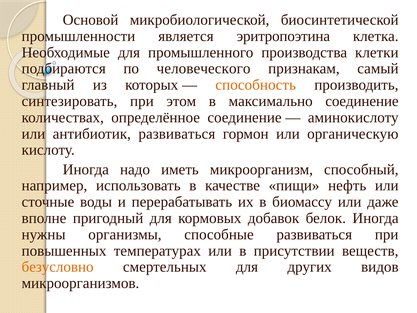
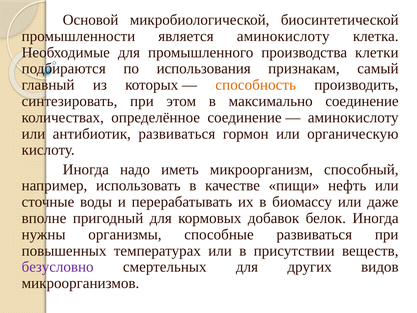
является эритропоэтина: эритропоэтина -> аминокислоту
человеческого: человеческого -> использования
безусловно colour: orange -> purple
